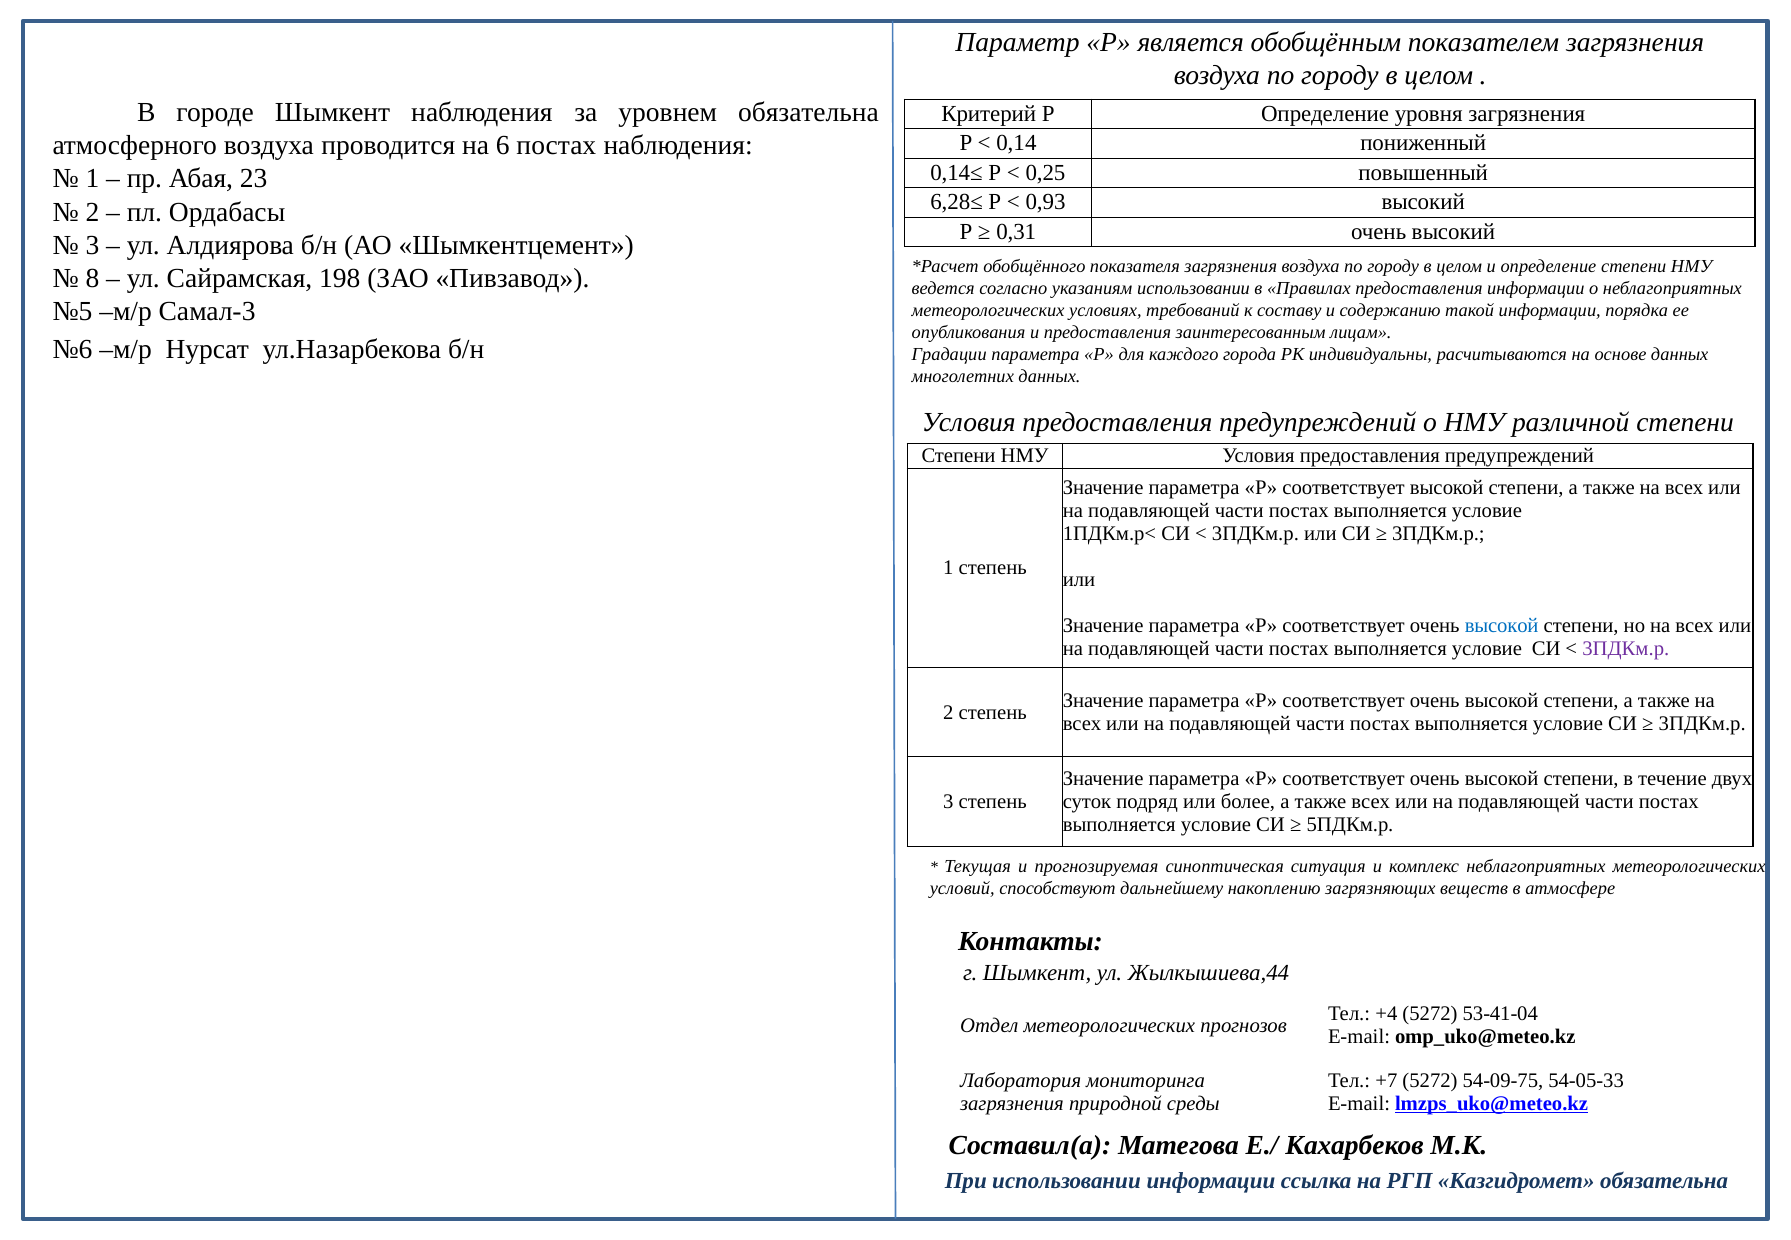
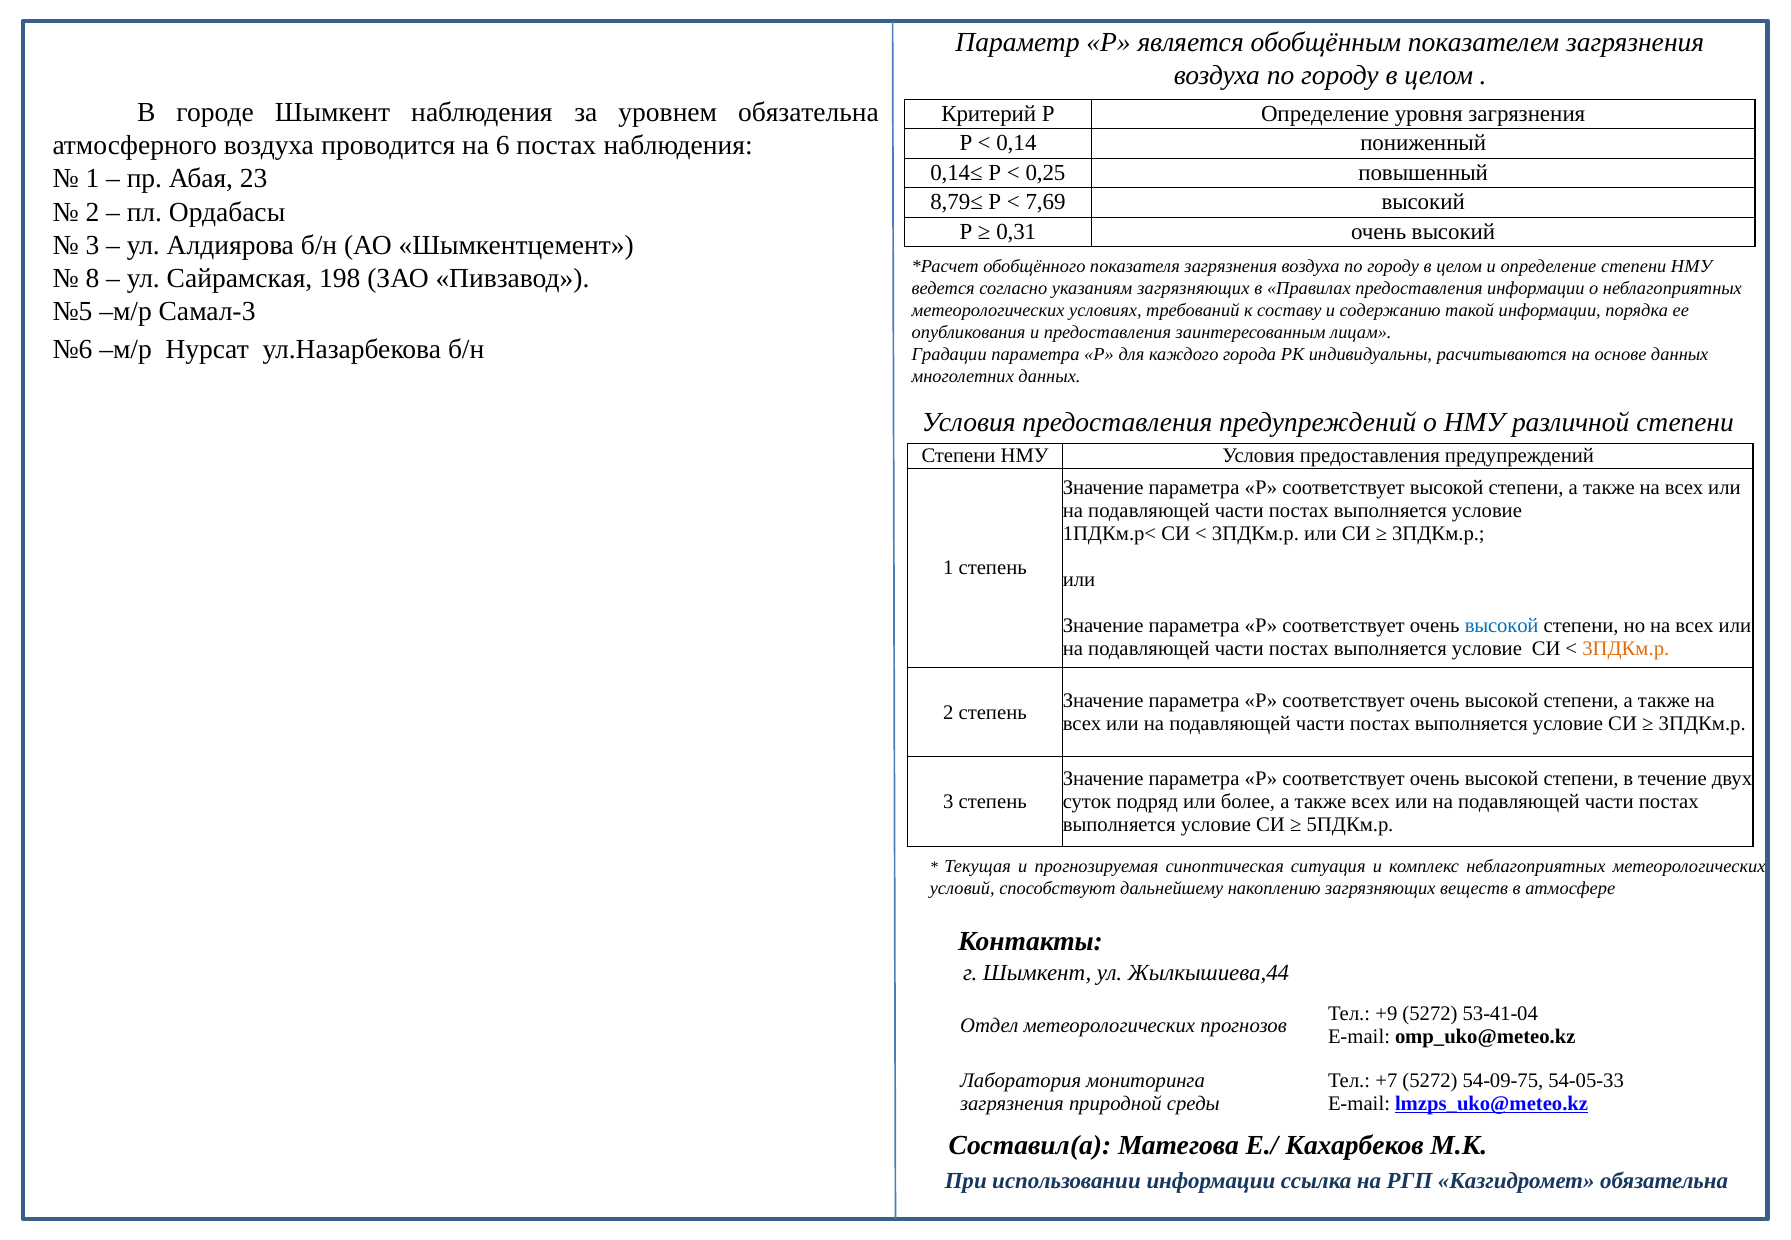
6,28≤: 6,28≤ -> 8,79≤
0,93: 0,93 -> 7,69
указаниям использовании: использовании -> загрязняющих
3ПДКм.р at (1626, 648) colour: purple -> orange
+4: +4 -> +9
